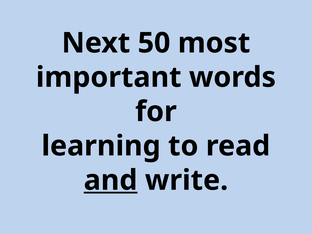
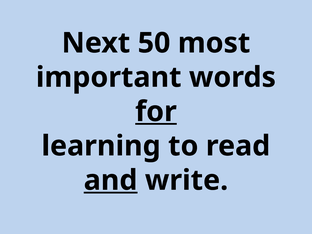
for underline: none -> present
